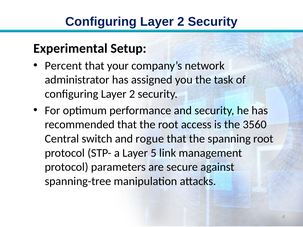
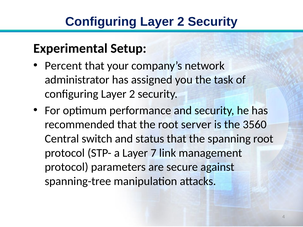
access: access -> server
rogue: rogue -> status
5: 5 -> 7
